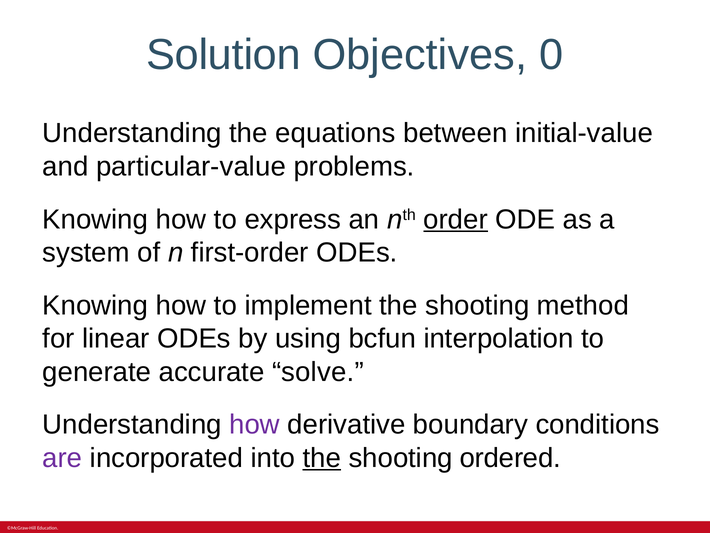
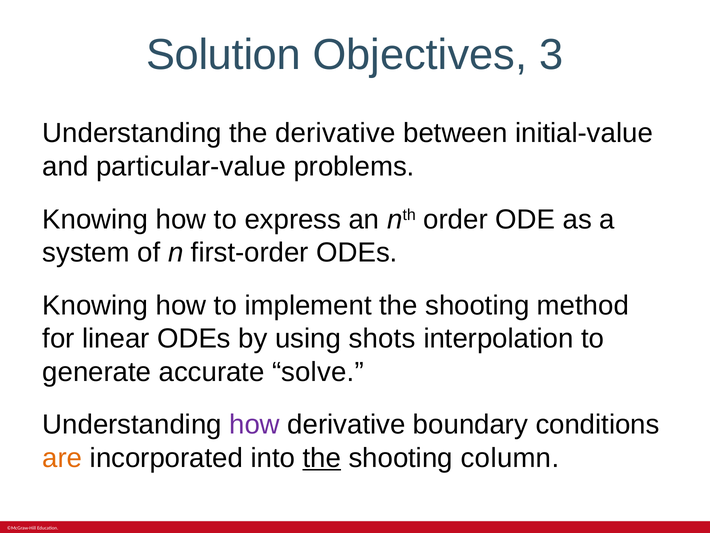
0: 0 -> 3
the equations: equations -> derivative
order underline: present -> none
bcfun: bcfun -> shots
are colour: purple -> orange
ordered: ordered -> column
